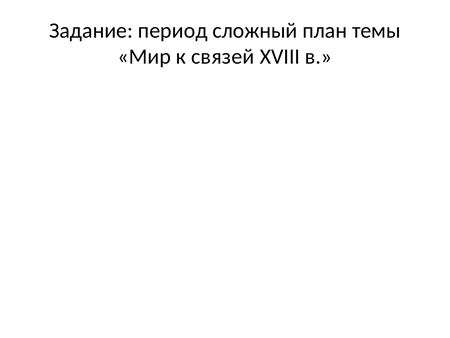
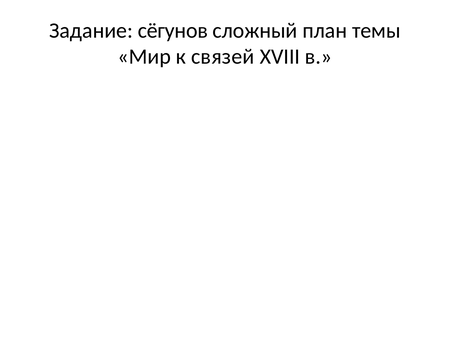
период: период -> сёгунов
